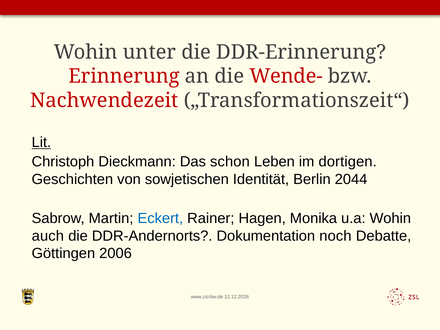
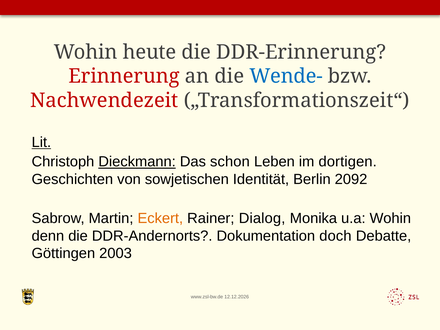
unter: unter -> heute
Wende- colour: red -> blue
Dieckmann underline: none -> present
2044: 2044 -> 2092
Eckert colour: blue -> orange
Hagen: Hagen -> Dialog
auch: auch -> denn
noch: noch -> doch
2006: 2006 -> 2003
